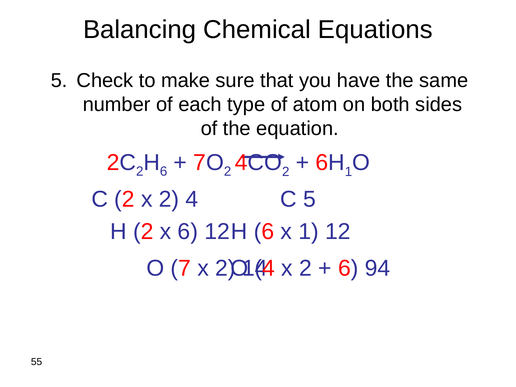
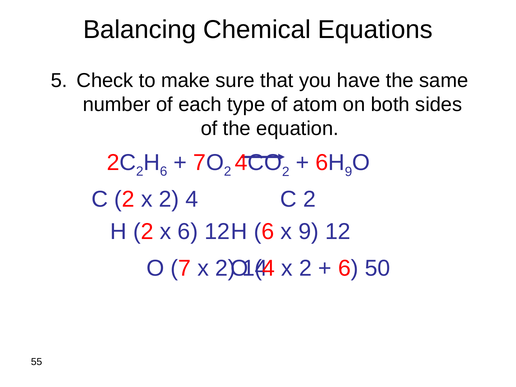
1 at (348, 172): 1 -> 9
2 5: 5 -> 2
x 1: 1 -> 9
94: 94 -> 50
